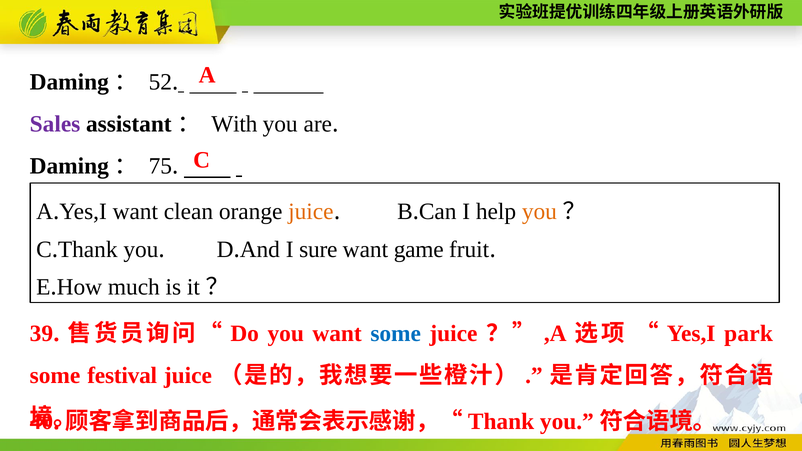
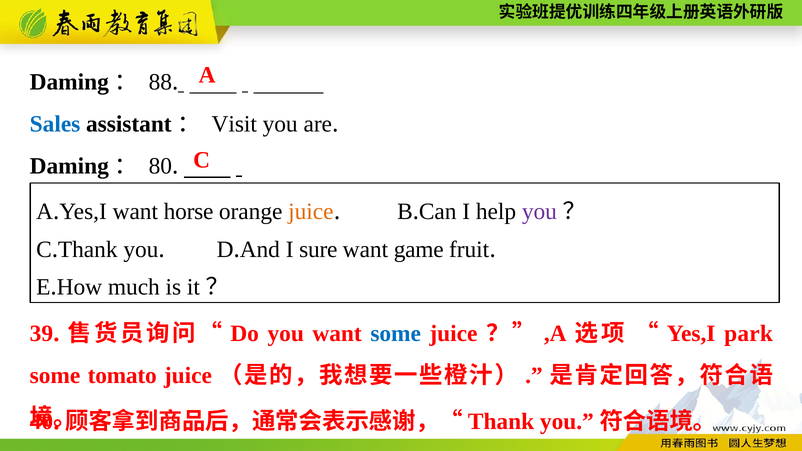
52: 52 -> 88
Sales colour: purple -> blue
With: With -> Visit
75: 75 -> 80
clean: clean -> horse
you at (539, 211) colour: orange -> purple
festival: festival -> tomato
